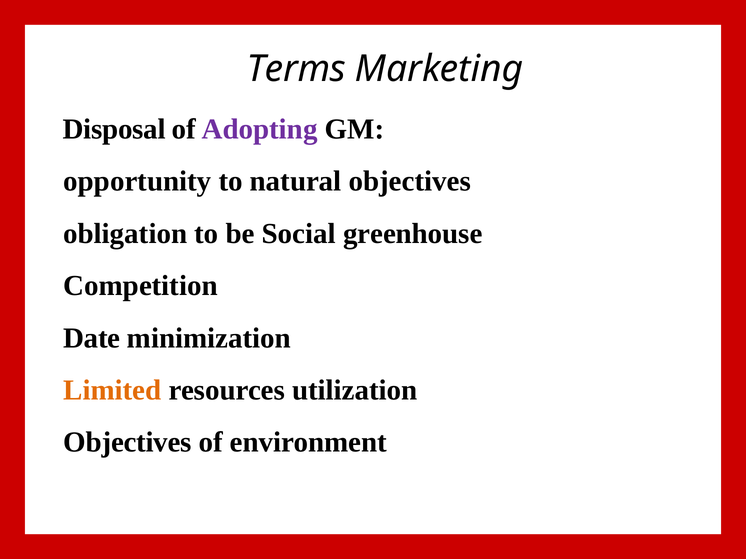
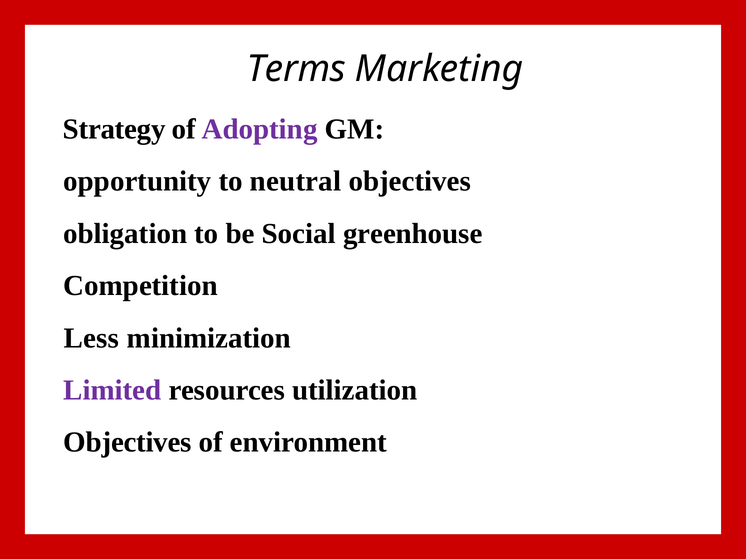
Disposal: Disposal -> Strategy
natural: natural -> neutral
Date: Date -> Less
Limited colour: orange -> purple
